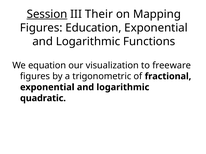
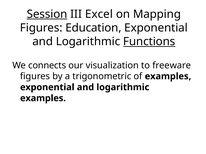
Their: Their -> Excel
Functions underline: none -> present
equation: equation -> connects
of fractional: fractional -> examples
quadratic at (43, 99): quadratic -> examples
